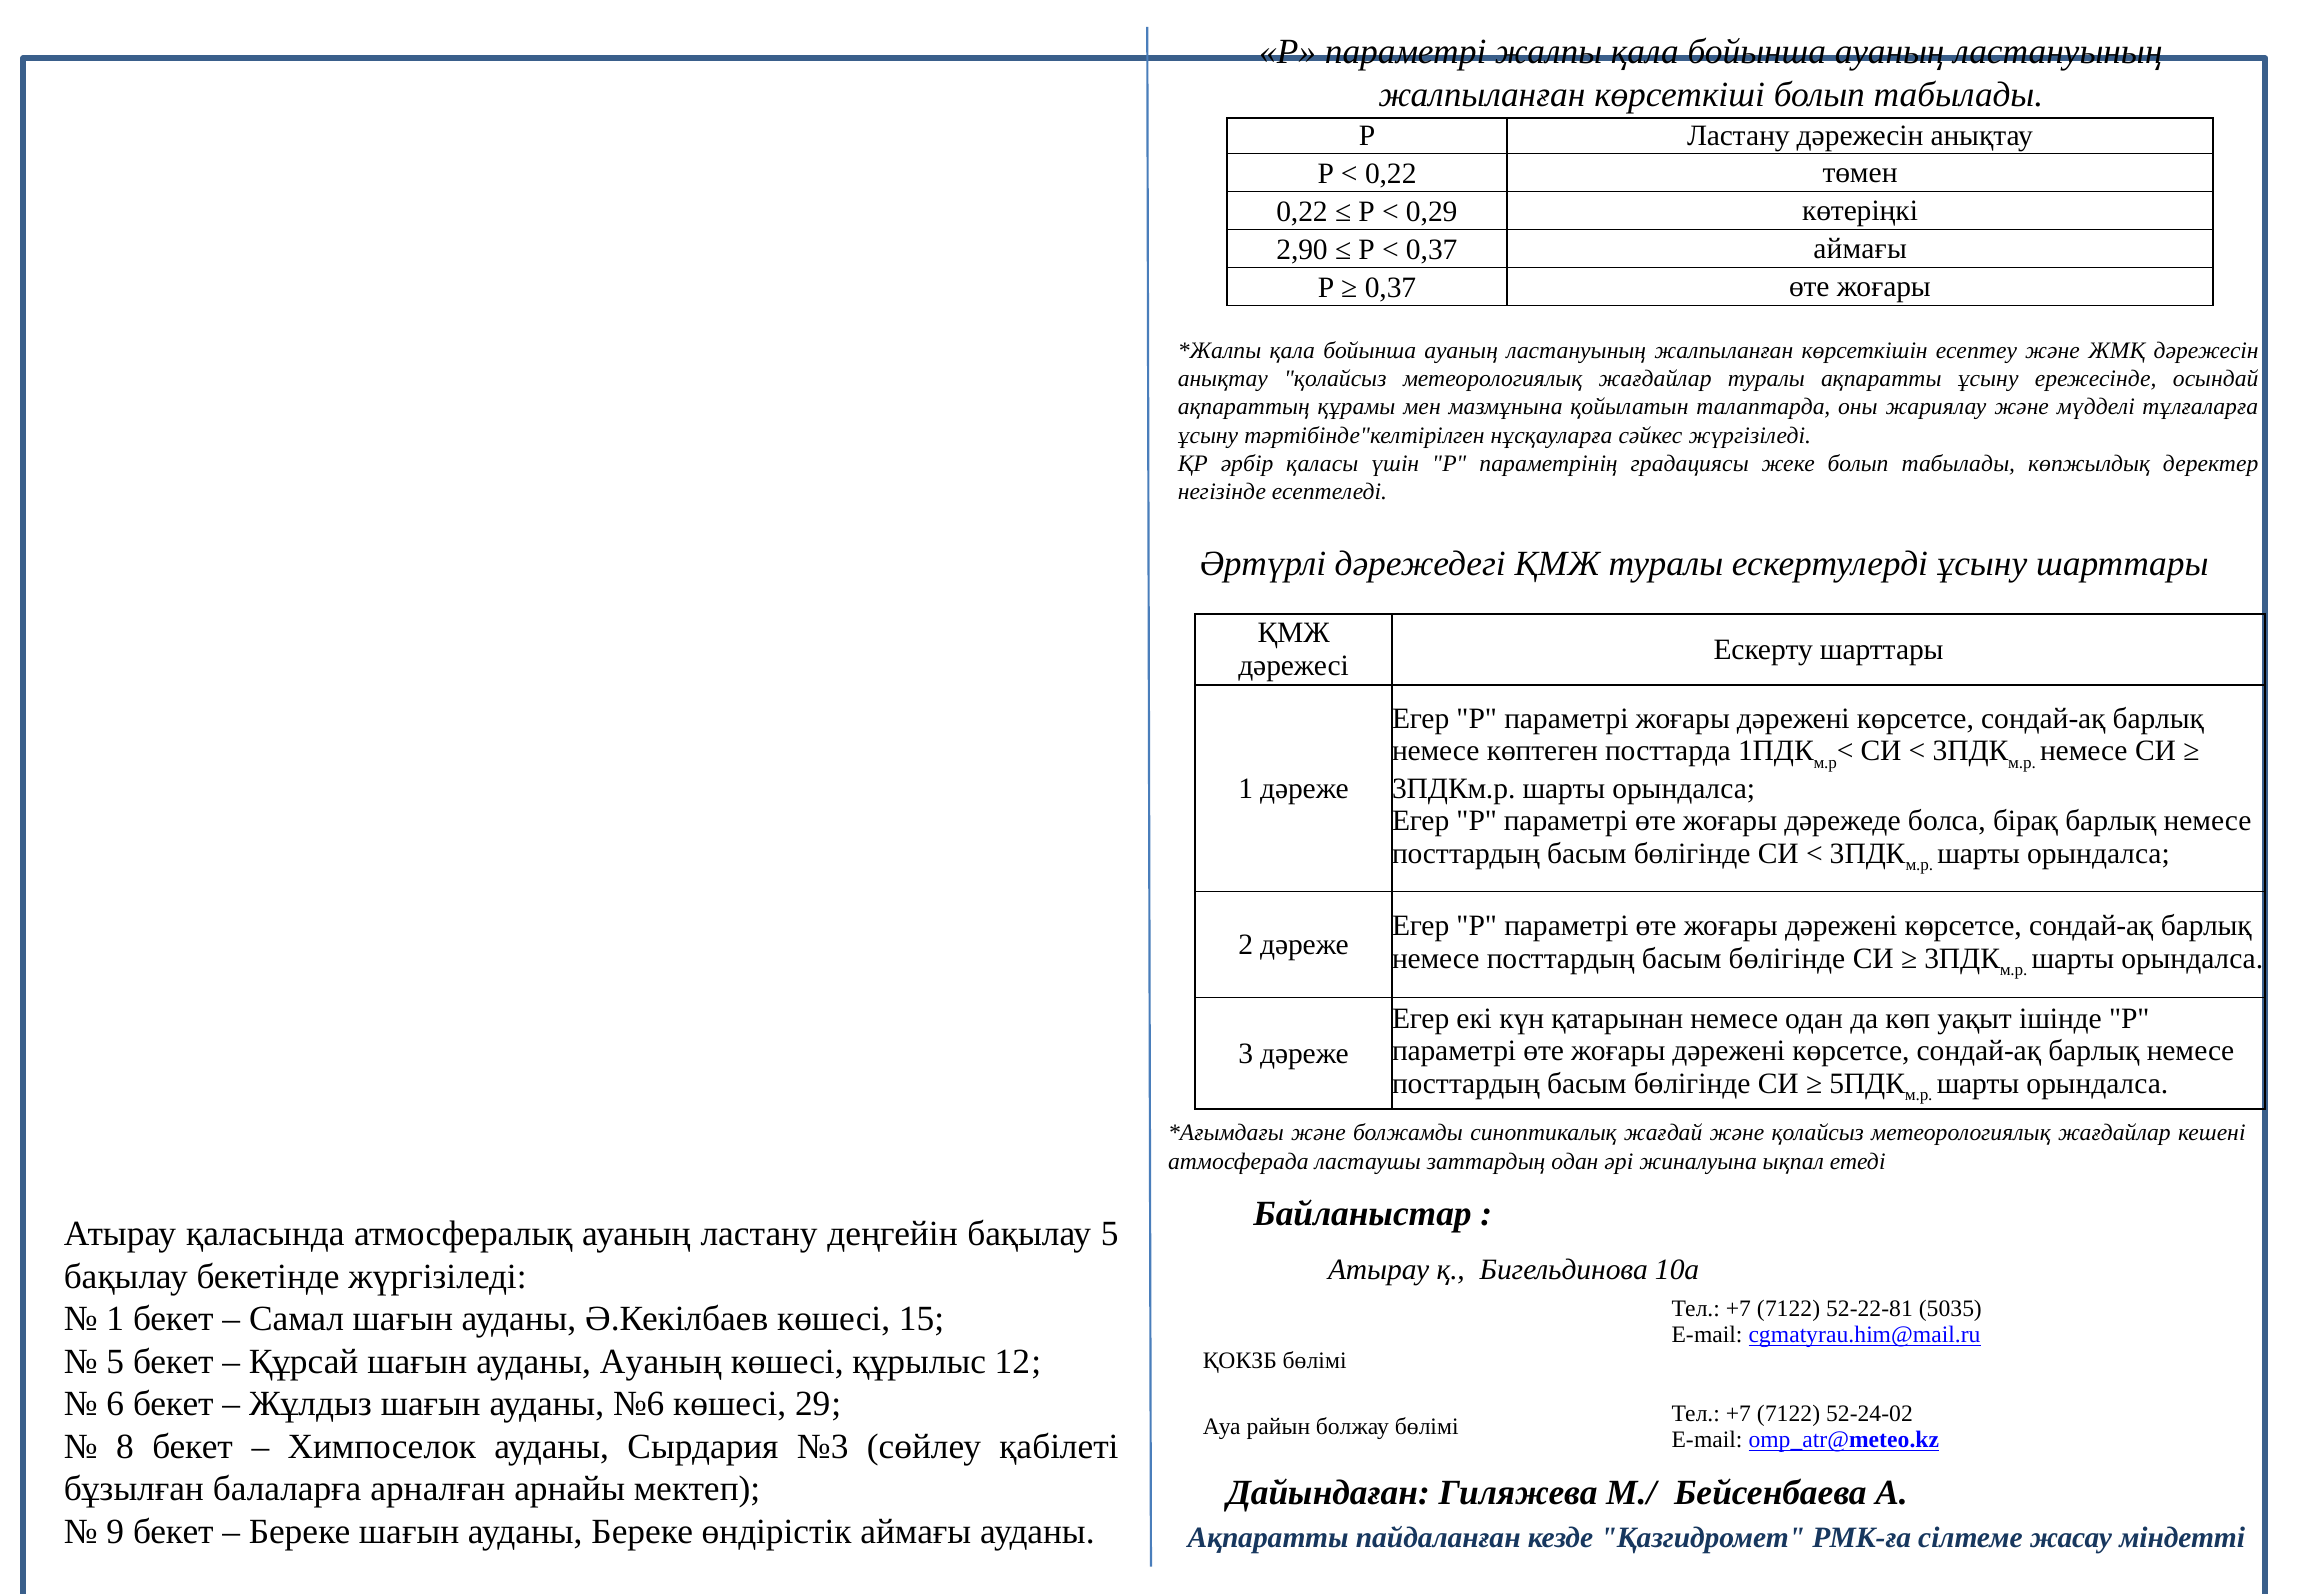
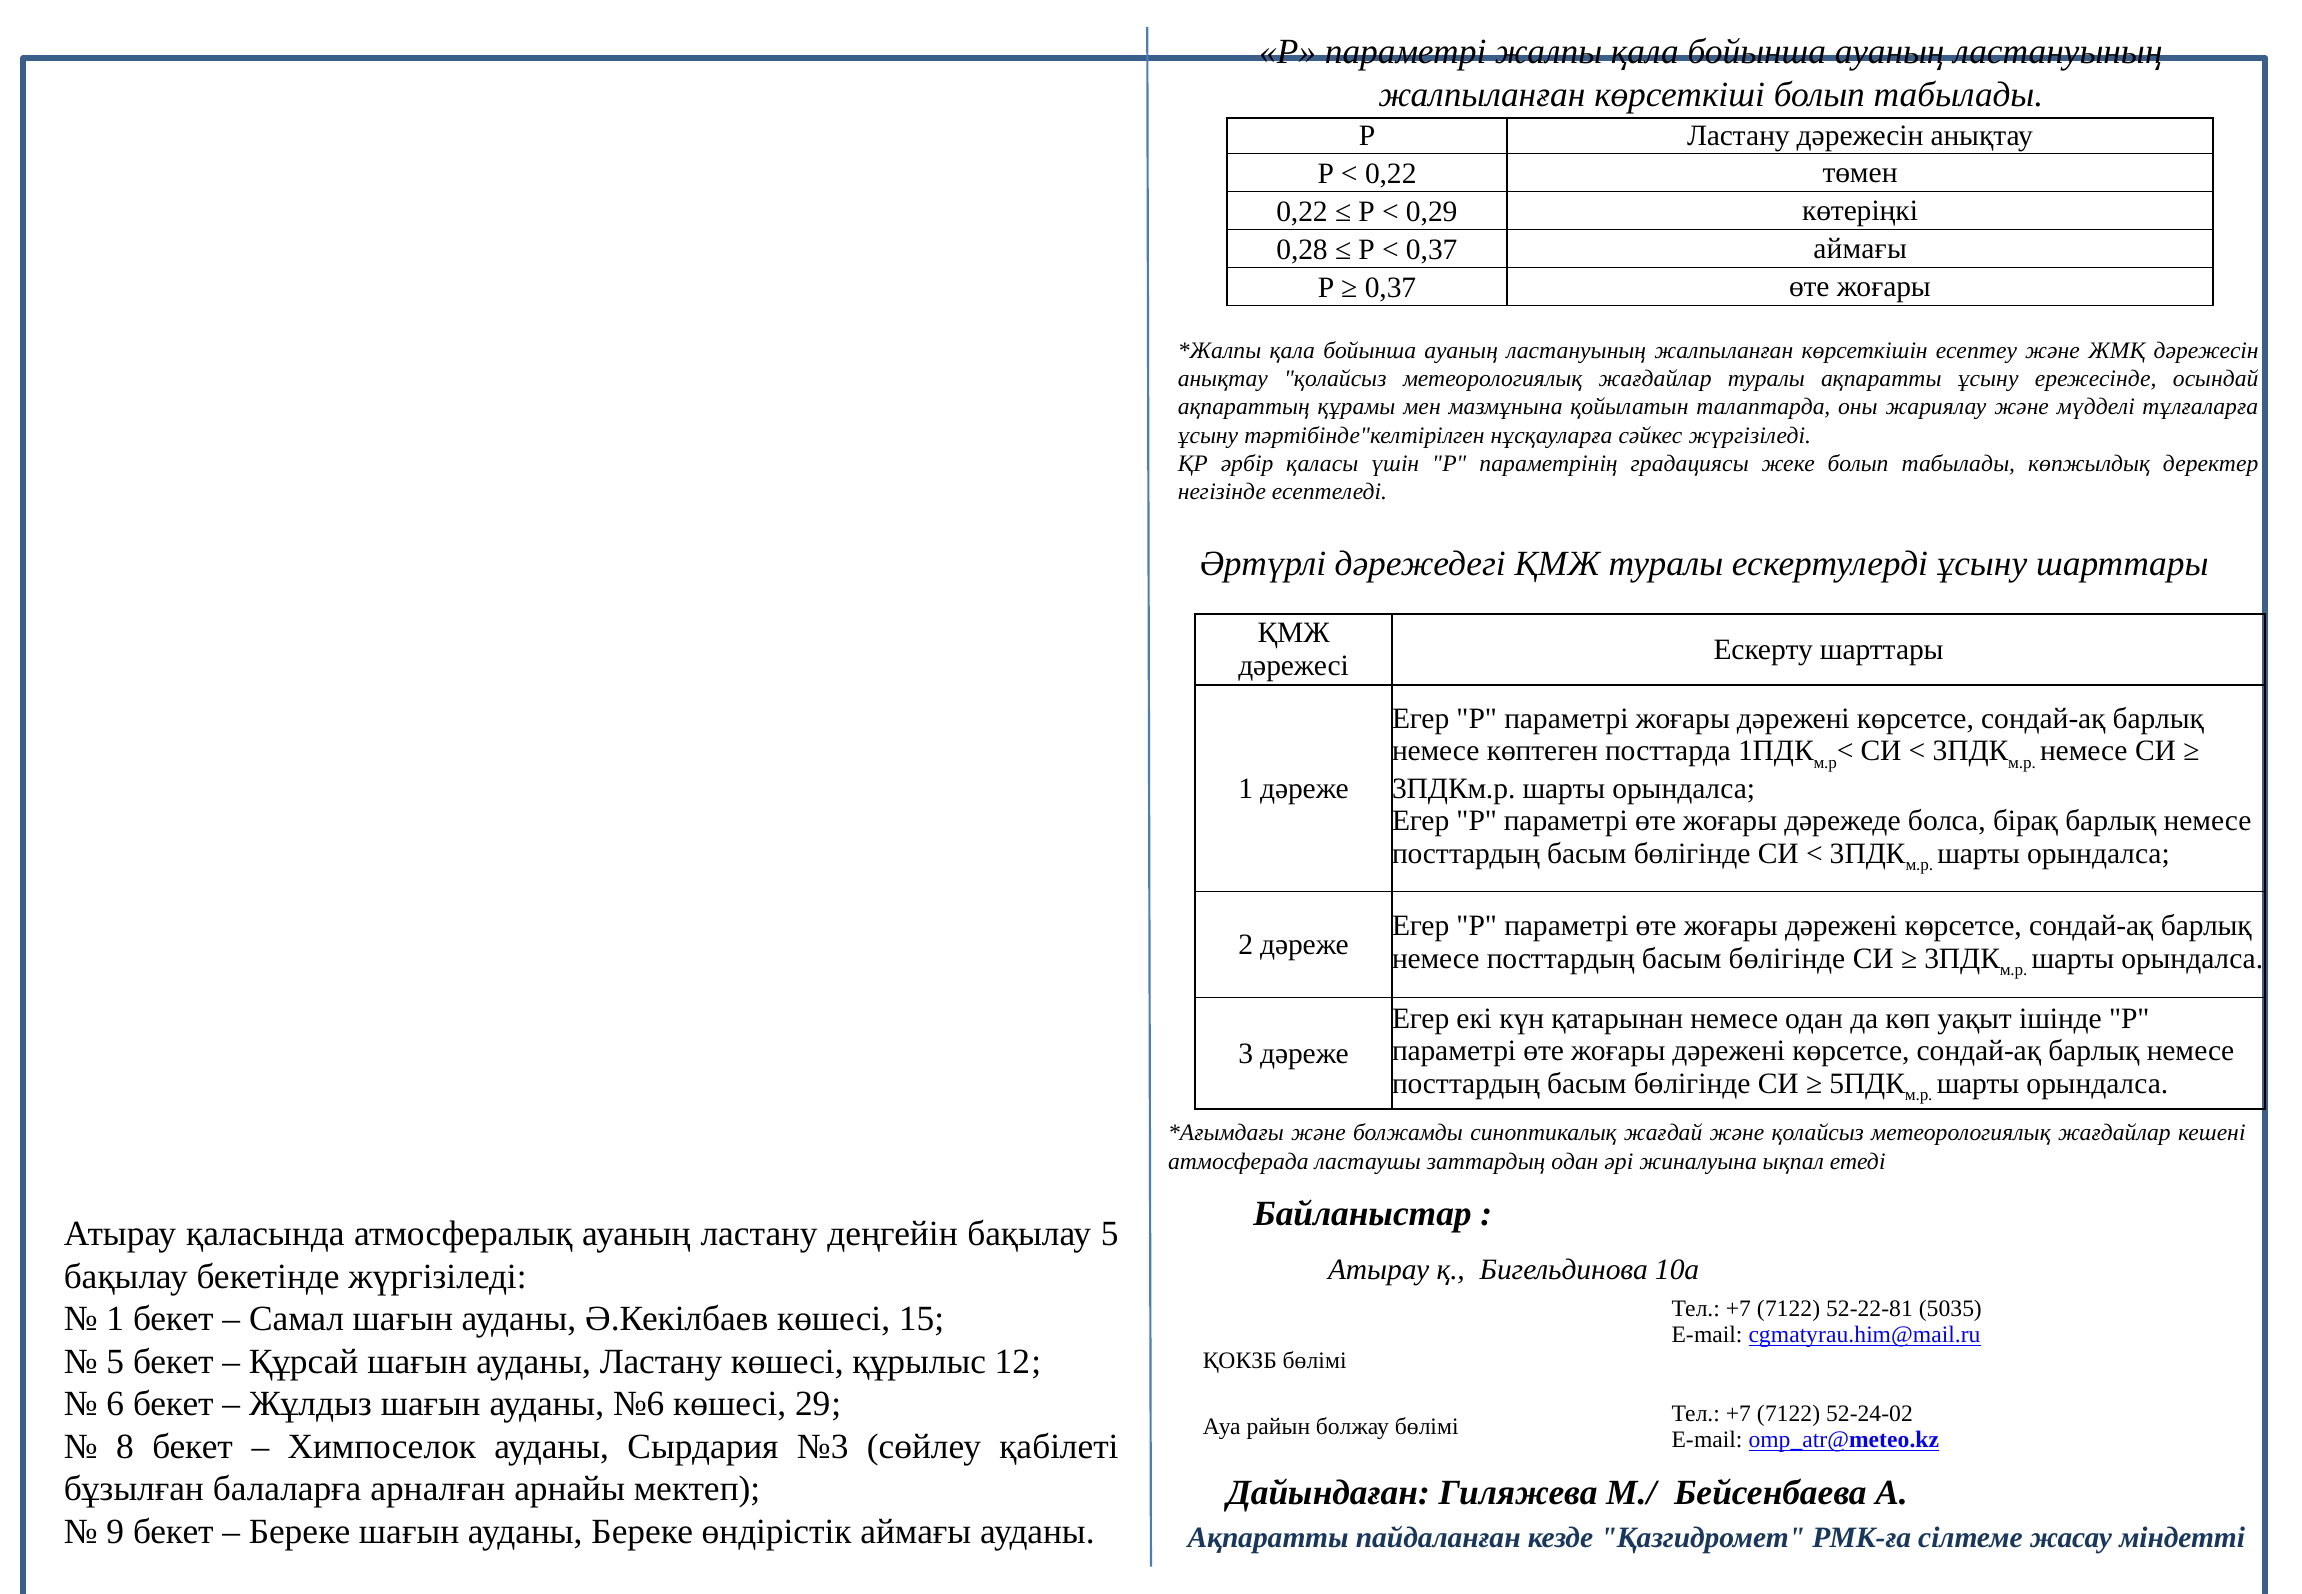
2,90: 2,90 -> 0,28
ауданы Ауаның: Ауаның -> Ластану
